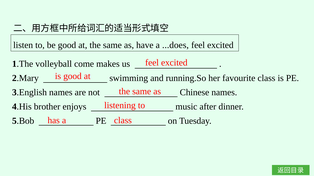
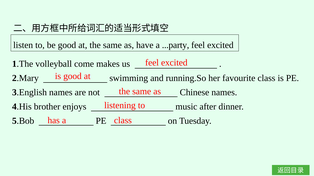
...does: ...does -> ...party
